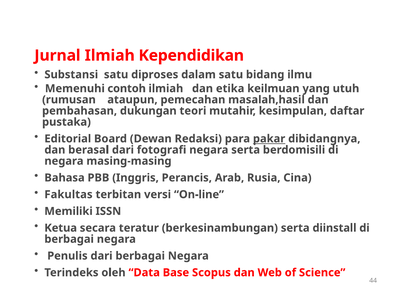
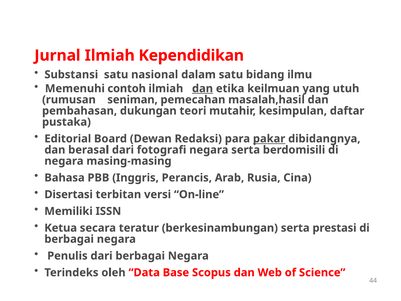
diproses: diproses -> nasional
dan at (202, 88) underline: none -> present
ataupun: ataupun -> seniman
Fakultas: Fakultas -> Disertasi
diinstall: diinstall -> prestasi
